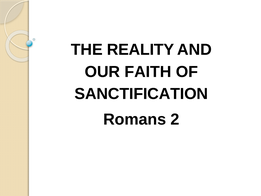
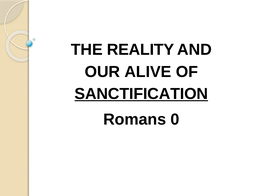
FAITH: FAITH -> ALIVE
SANCTIFICATION underline: none -> present
2: 2 -> 0
